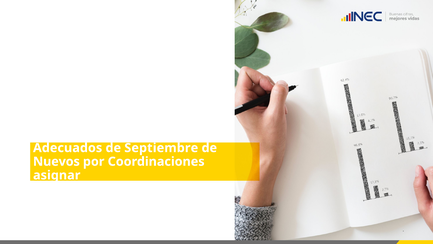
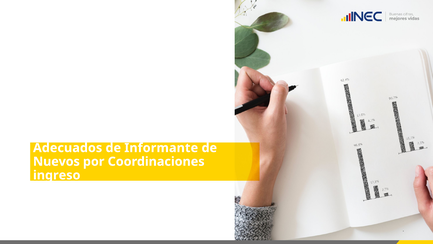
Septiembre: Septiembre -> Informante
asignar: asignar -> ingreso
